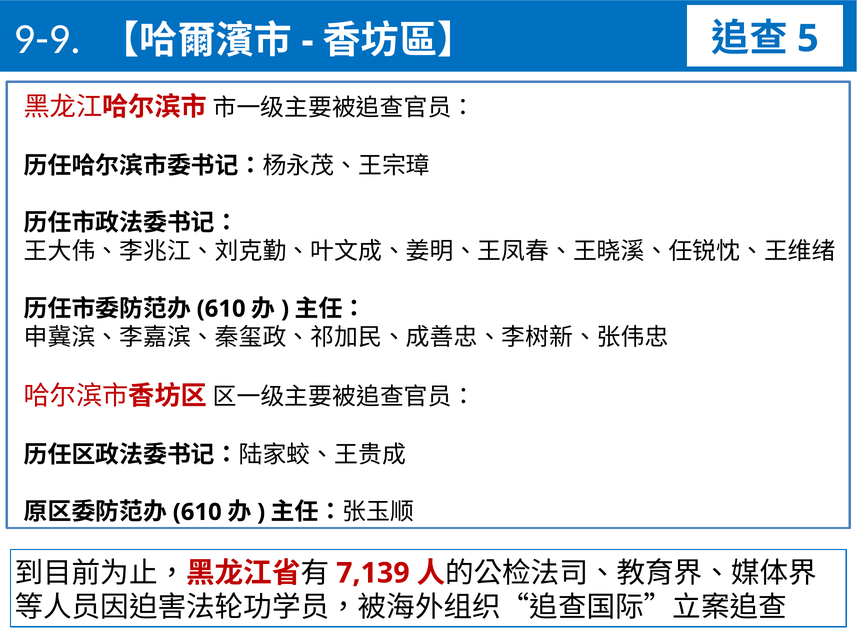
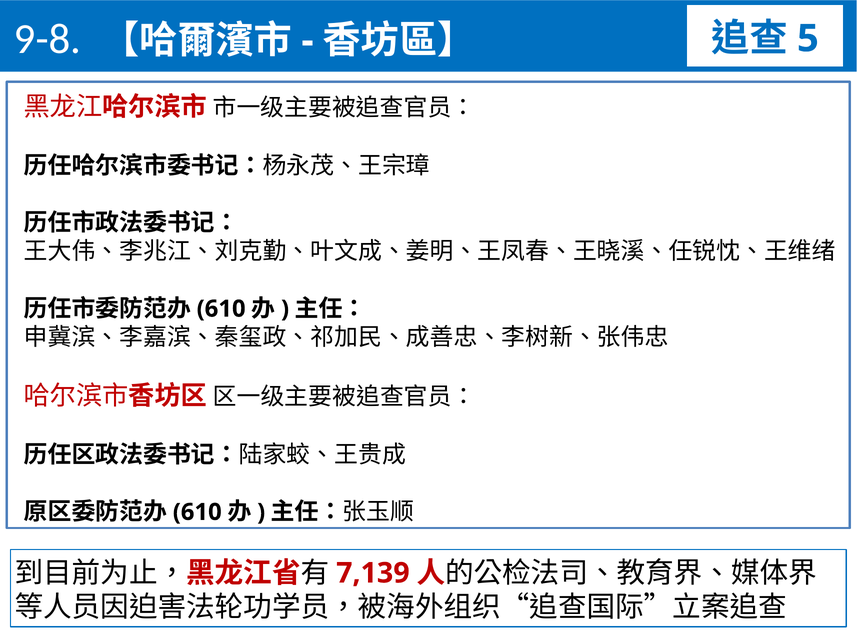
9-9: 9-9 -> 9-8
